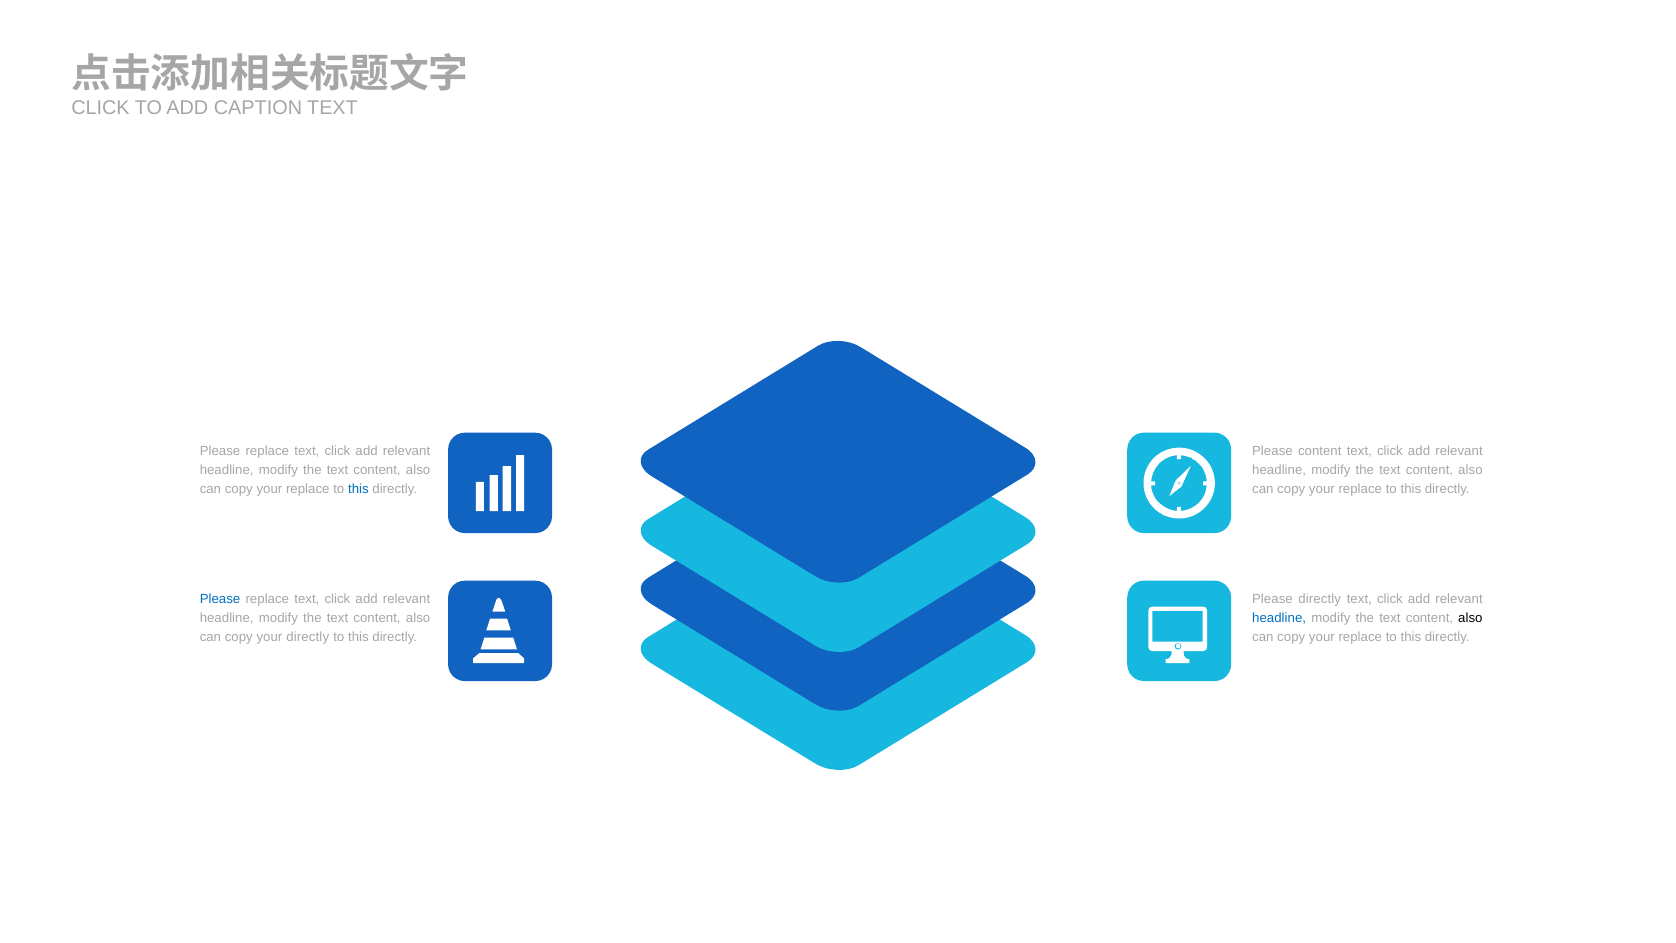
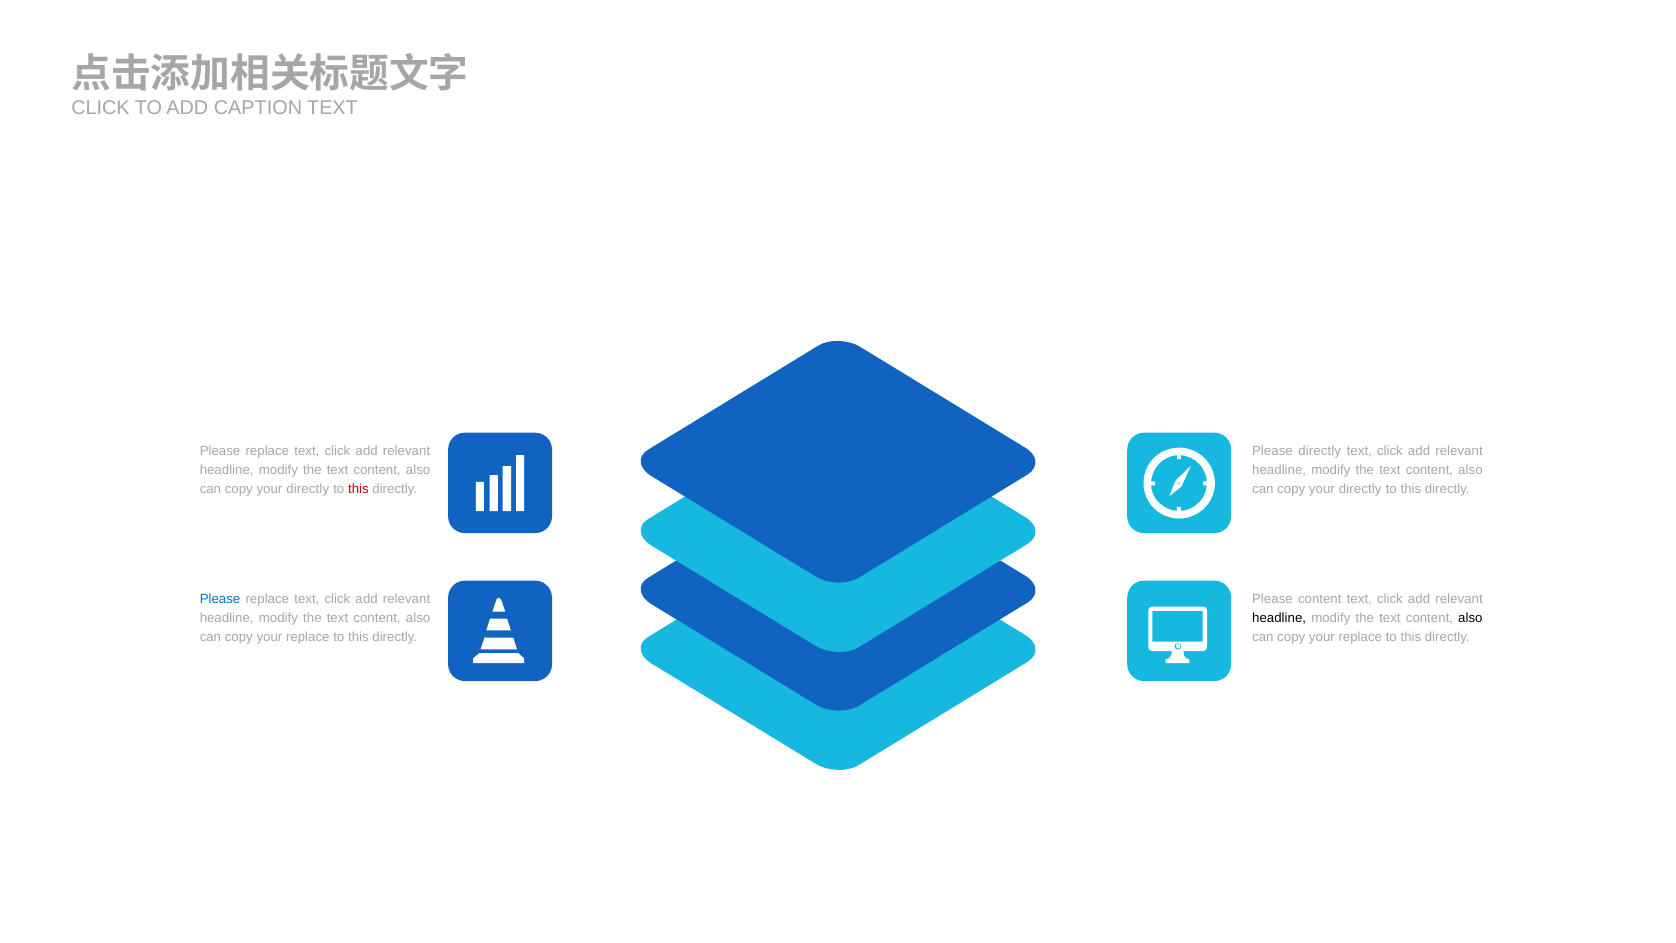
Please content: content -> directly
replace at (308, 489): replace -> directly
this at (358, 489) colour: blue -> red
replace at (1360, 489): replace -> directly
Please directly: directly -> content
headline at (1279, 618) colour: blue -> black
directly at (308, 637): directly -> replace
